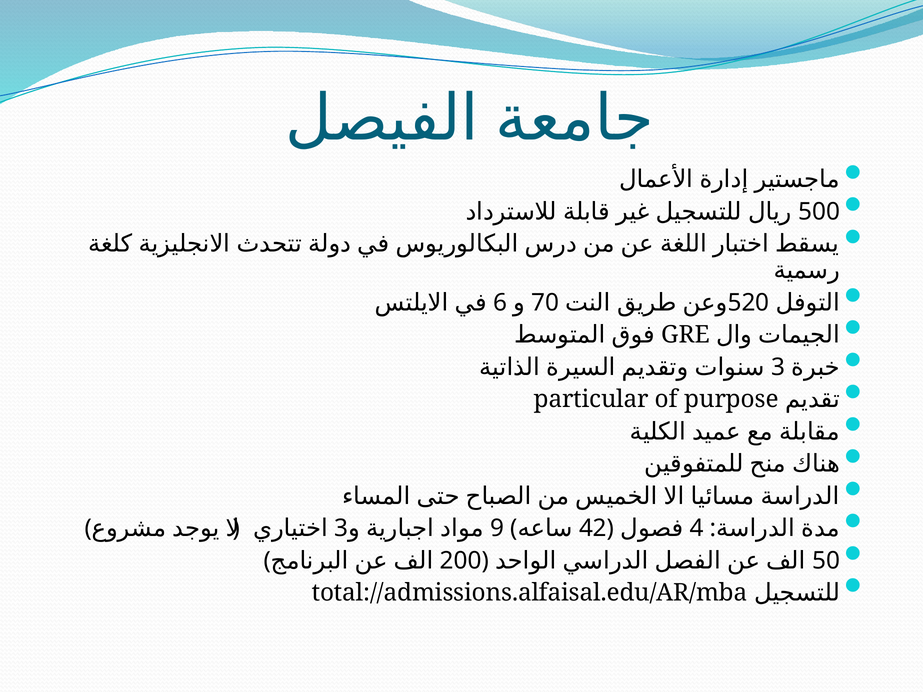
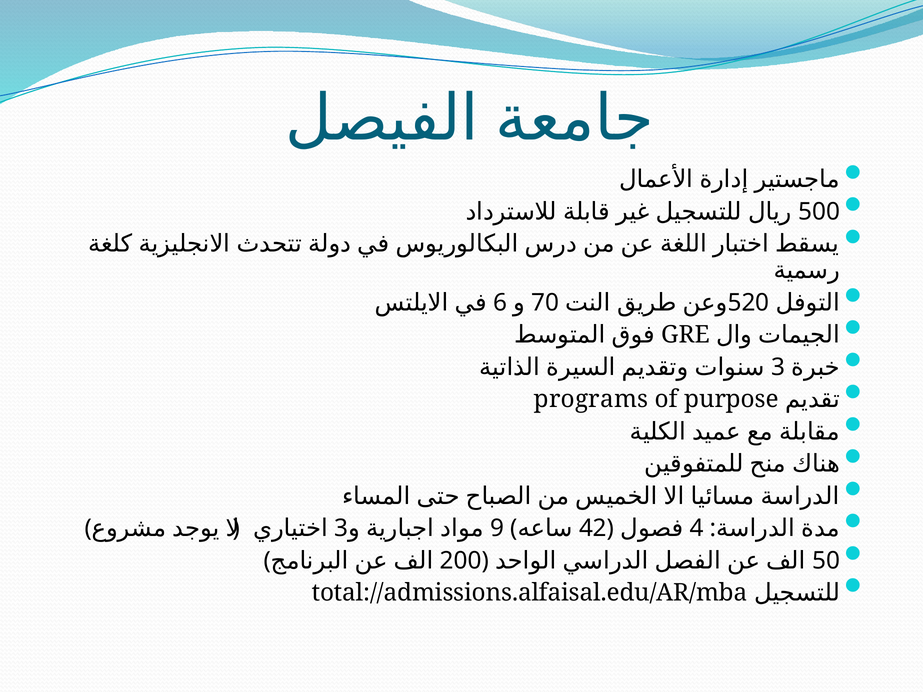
particular: particular -> programs
